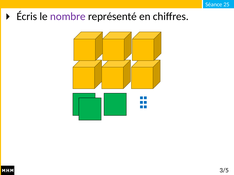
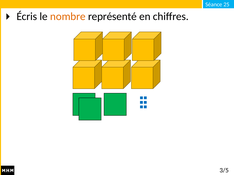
nombre colour: purple -> orange
